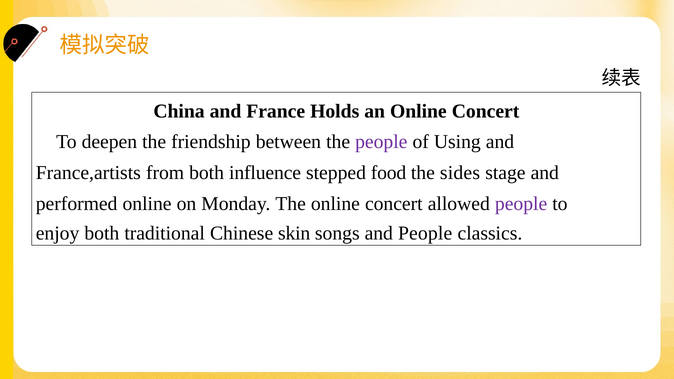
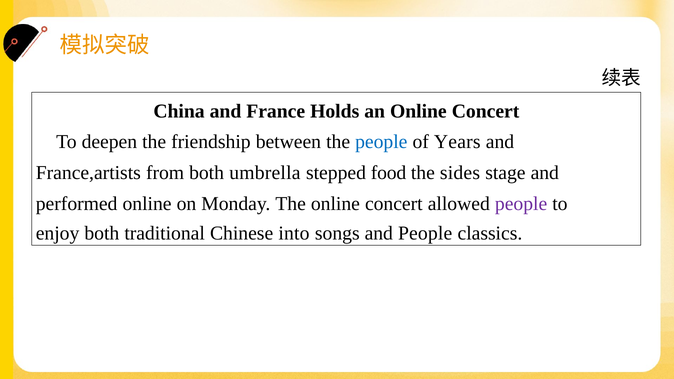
people at (381, 142) colour: purple -> blue
Using: Using -> Years
influence: influence -> umbrella
skin: skin -> into
